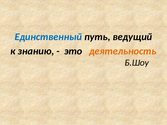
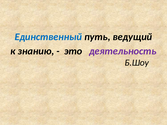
деятельность colour: orange -> purple
